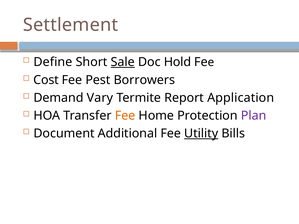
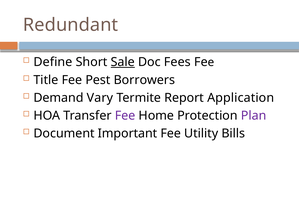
Settlement: Settlement -> Redundant
Hold: Hold -> Fees
Cost: Cost -> Title
Fee at (125, 116) colour: orange -> purple
Additional: Additional -> Important
Utility underline: present -> none
